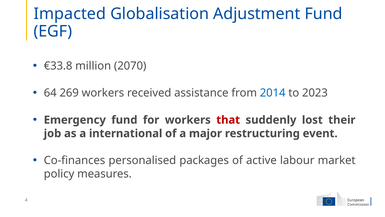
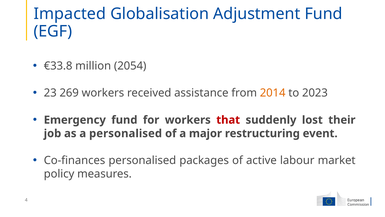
2070: 2070 -> 2054
64: 64 -> 23
2014 colour: blue -> orange
a international: international -> personalised
